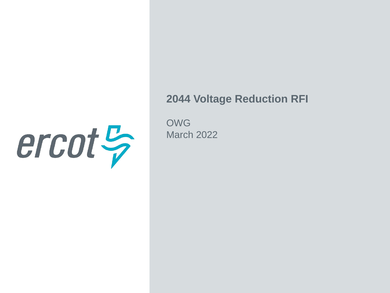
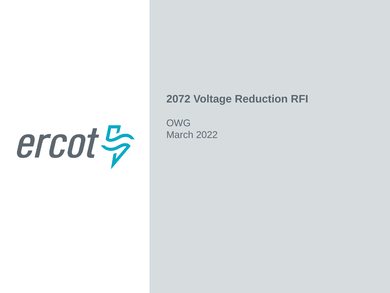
2044: 2044 -> 2072
